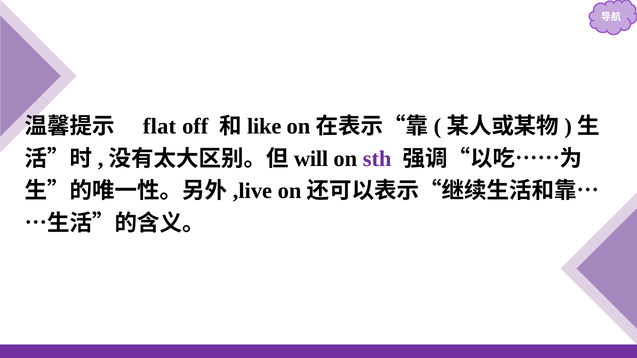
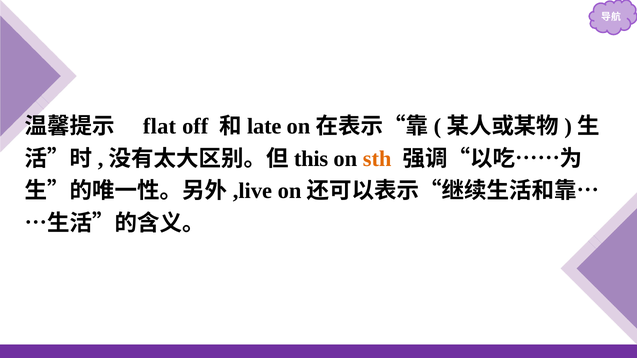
like: like -> late
will: will -> this
sth colour: purple -> orange
